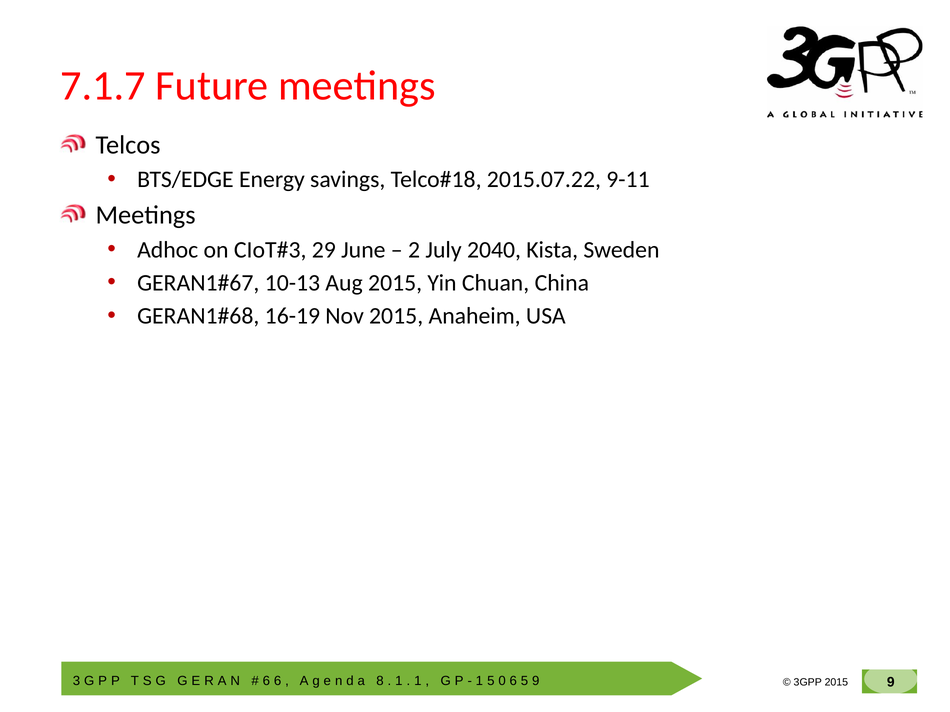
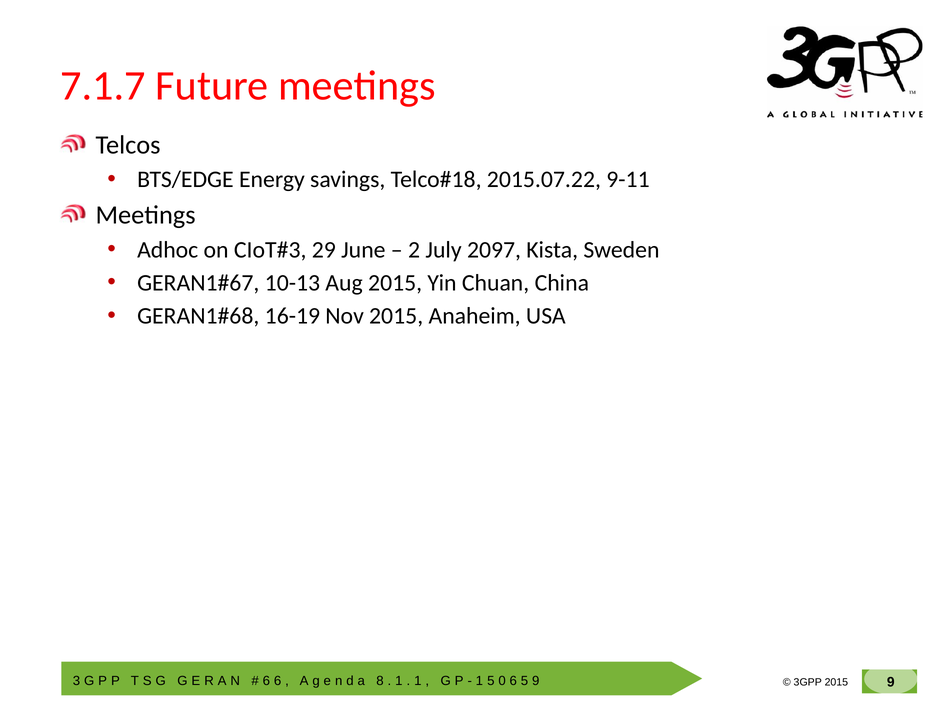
2040: 2040 -> 2097
